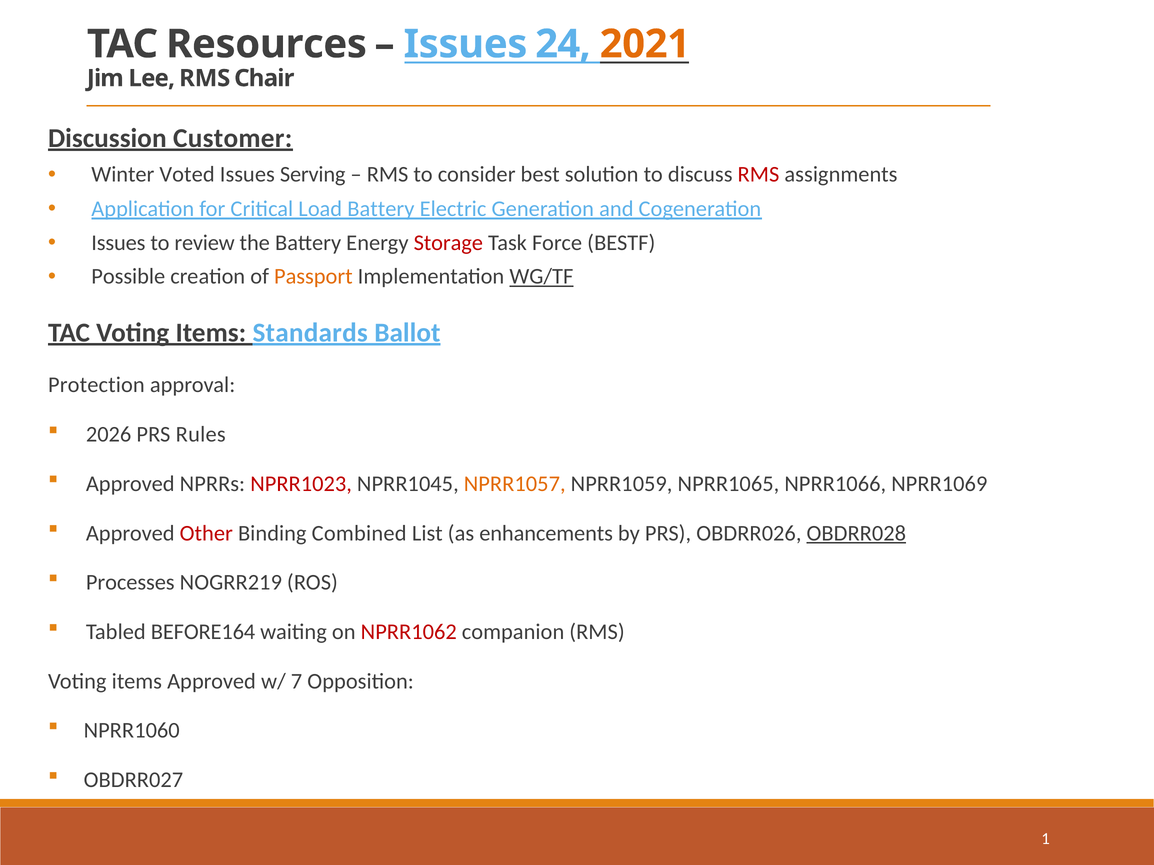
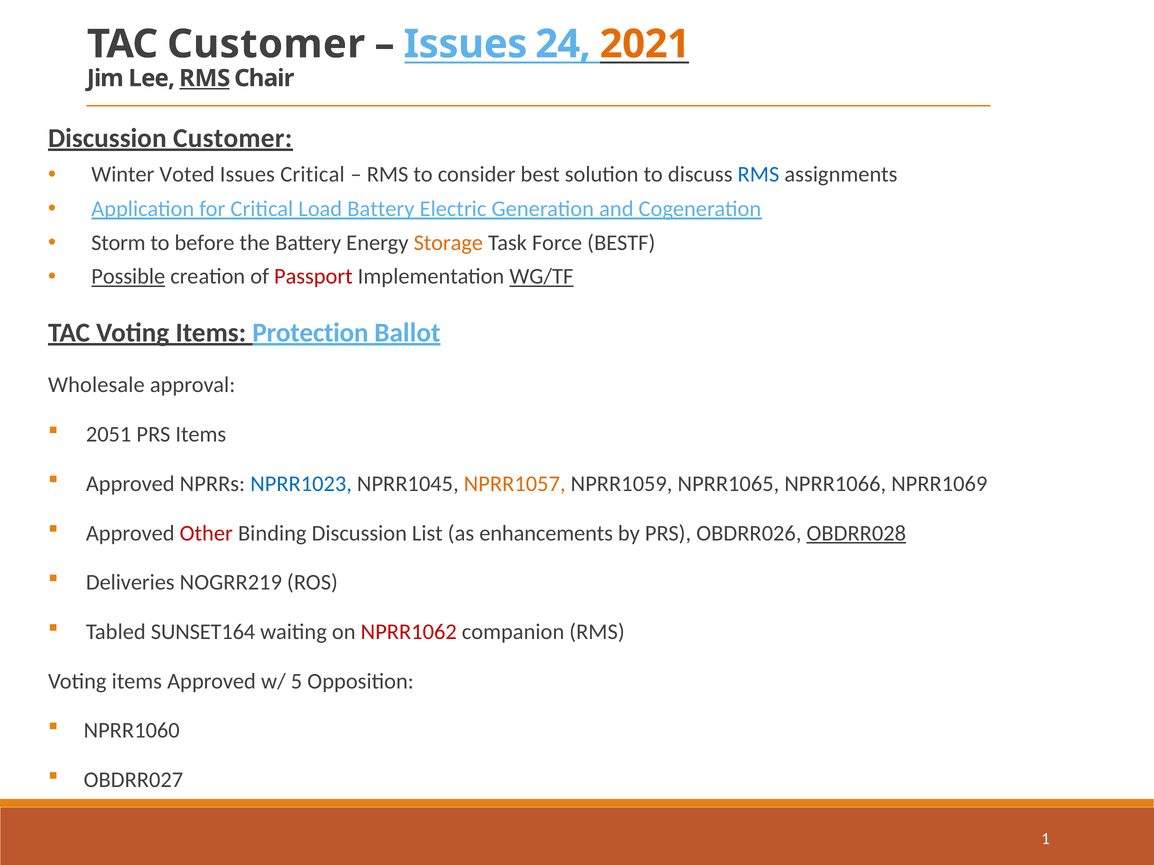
TAC Resources: Resources -> Customer
RMS at (205, 78) underline: none -> present
Issues Serving: Serving -> Critical
RMS at (758, 175) colour: red -> blue
Issues at (118, 243): Issues -> Storm
review: review -> before
Storage colour: red -> orange
Possible underline: none -> present
Passport colour: orange -> red
Standards: Standards -> Protection
Protection: Protection -> Wholesale
2026: 2026 -> 2051
PRS Rules: Rules -> Items
NPRR1023 colour: red -> blue
Binding Combined: Combined -> Discussion
Processes: Processes -> Deliveries
BEFORE164: BEFORE164 -> SUNSET164
7: 7 -> 5
